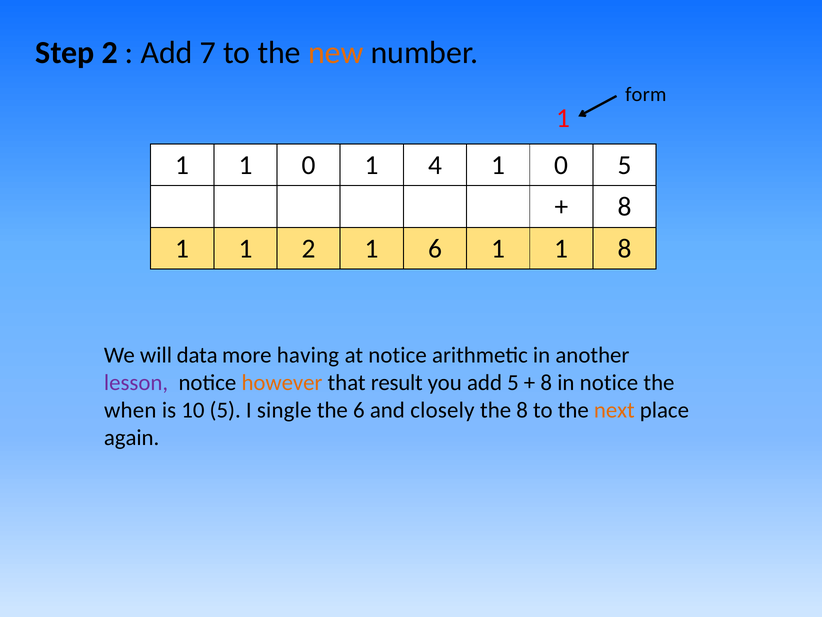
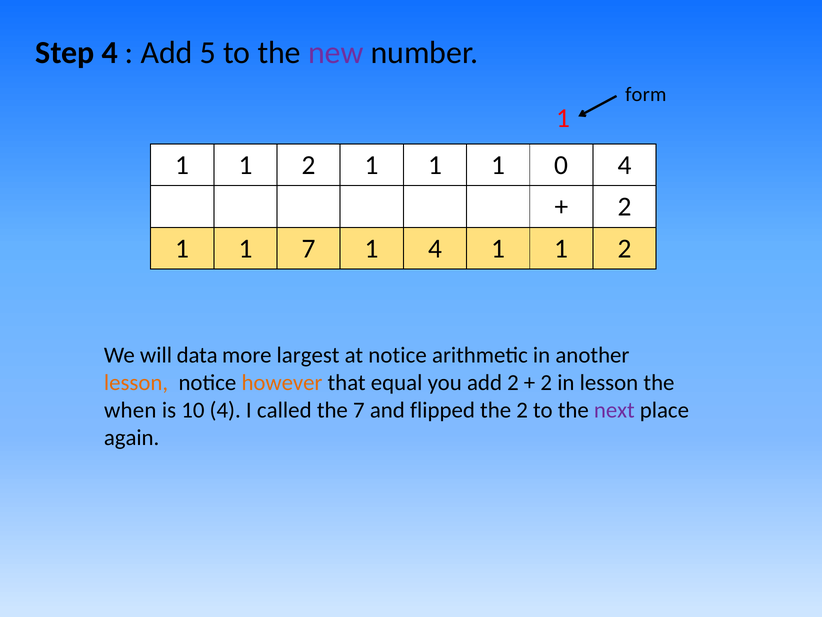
Step 2: 2 -> 4
7: 7 -> 5
new colour: orange -> purple
0 at (309, 165): 0 -> 2
4 at (435, 165): 4 -> 1
0 5: 5 -> 4
8 at (625, 207): 8 -> 2
1 2: 2 -> 7
1 6: 6 -> 4
8 at (625, 248): 8 -> 2
having: having -> largest
lesson at (136, 382) colour: purple -> orange
result: result -> equal
add 5: 5 -> 2
8 at (546, 382): 8 -> 2
in notice: notice -> lesson
10 5: 5 -> 4
single: single -> called
the 6: 6 -> 7
closely: closely -> flipped
the 8: 8 -> 2
next colour: orange -> purple
